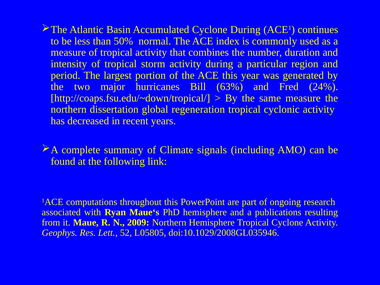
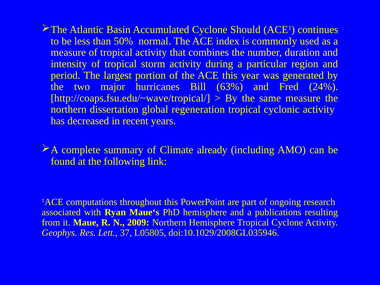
Cyclone During: During -> Should
http://coaps.fsu.edu/~down/tropical/: http://coaps.fsu.edu/~down/tropical/ -> http://coaps.fsu.edu/~wave/tropical/
signals: signals -> already
52: 52 -> 37
